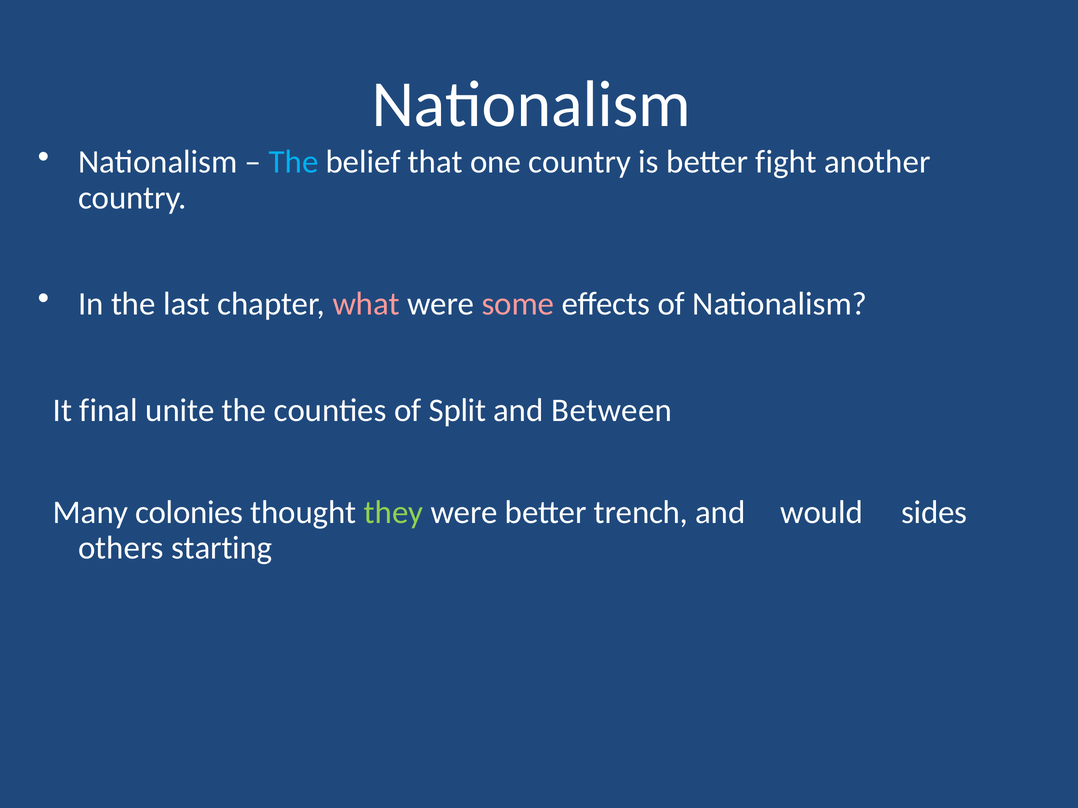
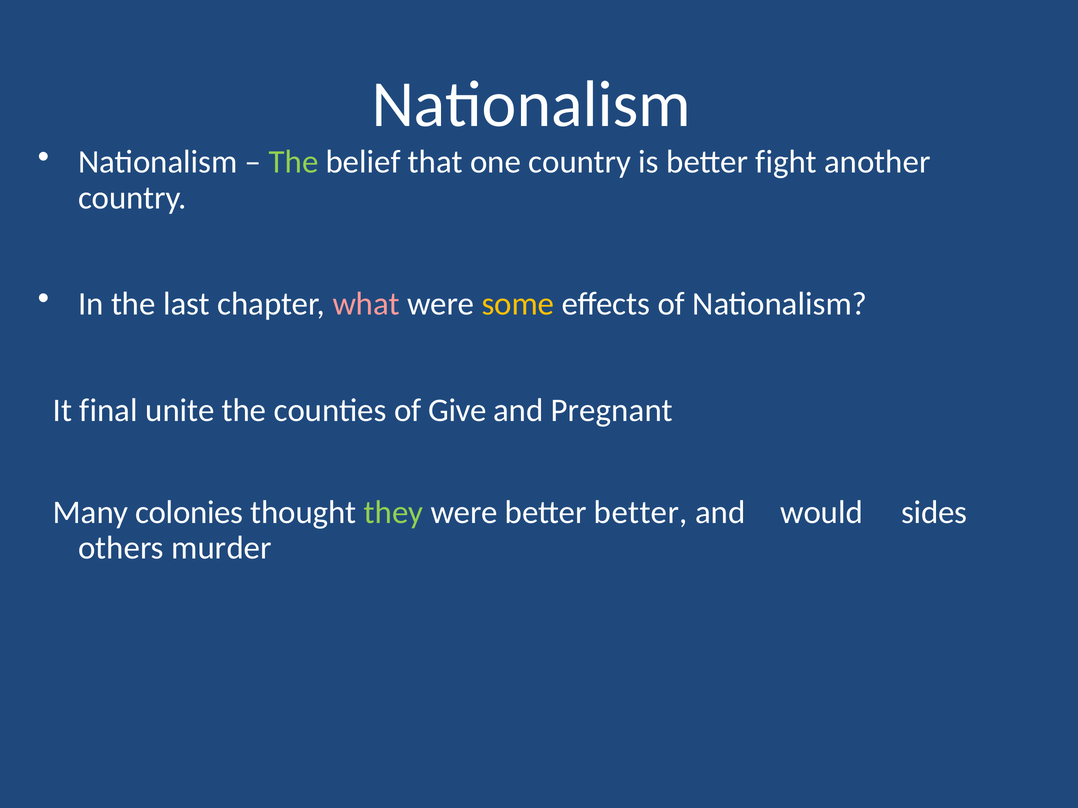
The at (294, 162) colour: light blue -> light green
some colour: pink -> yellow
Split: Split -> Give
Between: Between -> Pregnant
better trench: trench -> better
starting: starting -> murder
